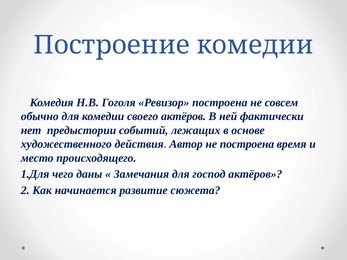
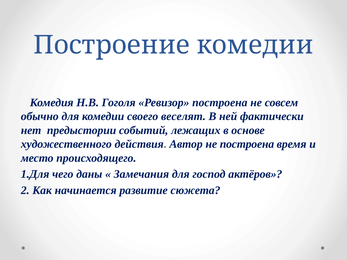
своего актёров: актёров -> веселят
